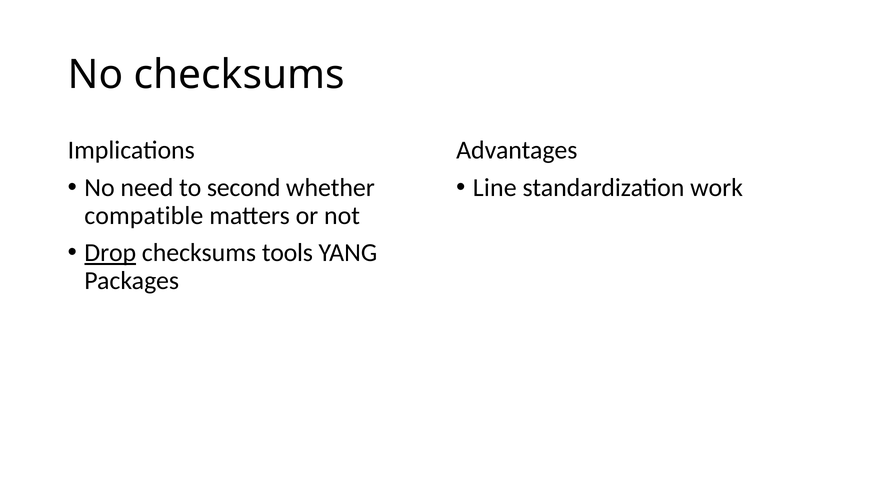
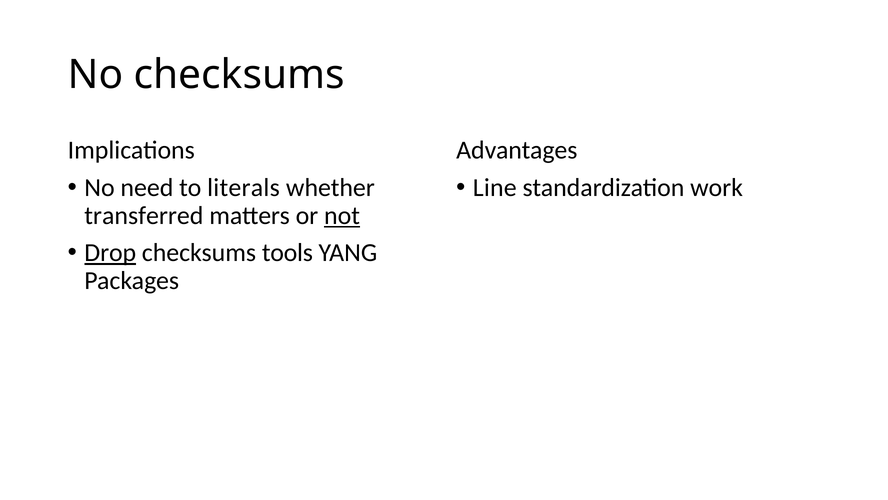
second: second -> literals
compatible: compatible -> transferred
not underline: none -> present
